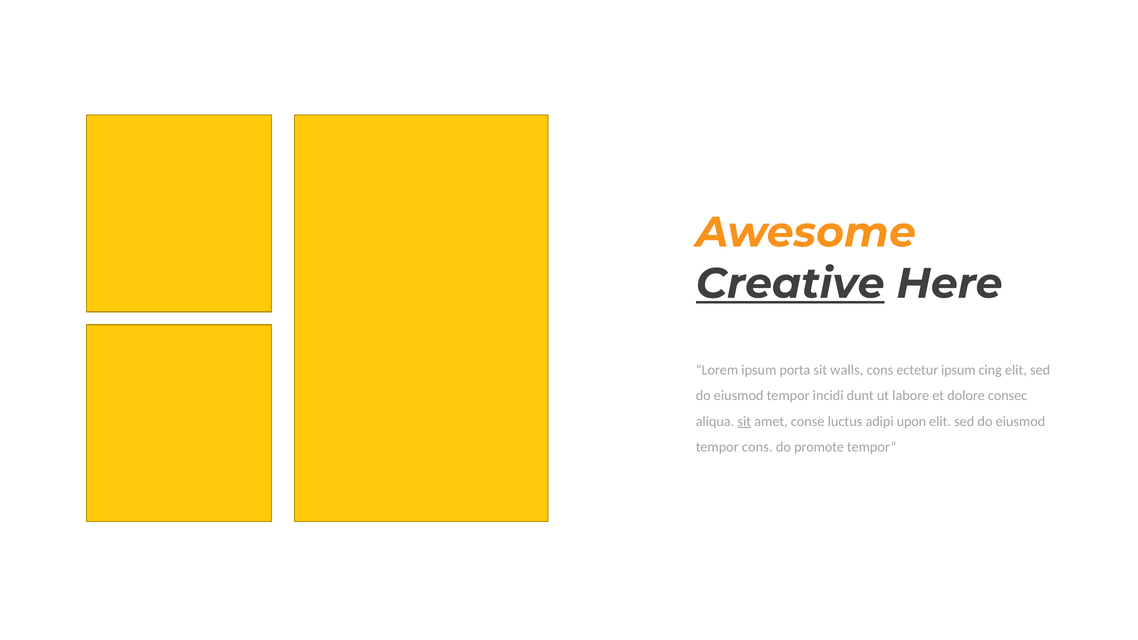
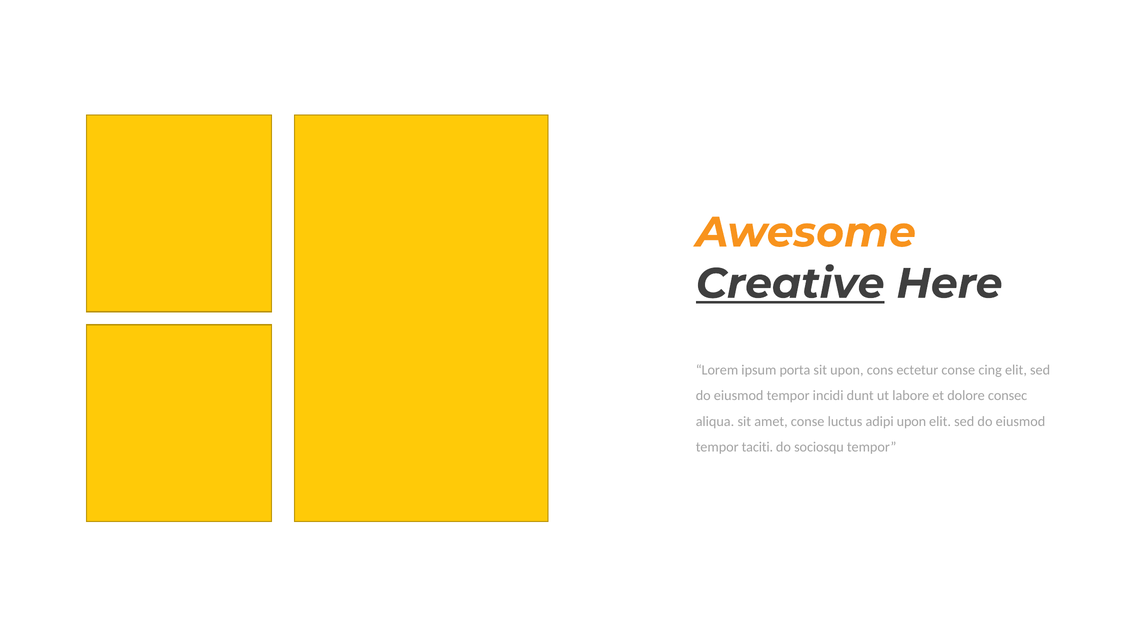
sit walls: walls -> upon
ectetur ipsum: ipsum -> conse
sit at (744, 421) underline: present -> none
tempor cons: cons -> taciti
promote: promote -> sociosqu
